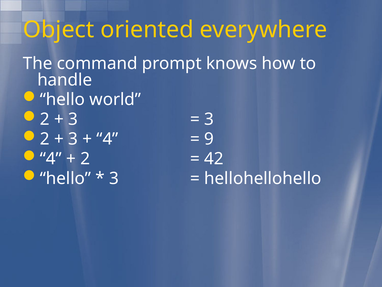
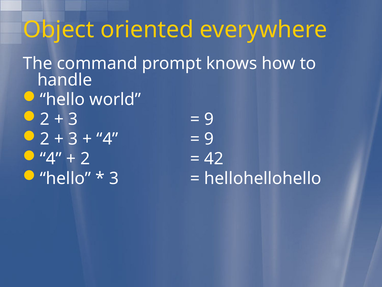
3 at (209, 119): 3 -> 9
